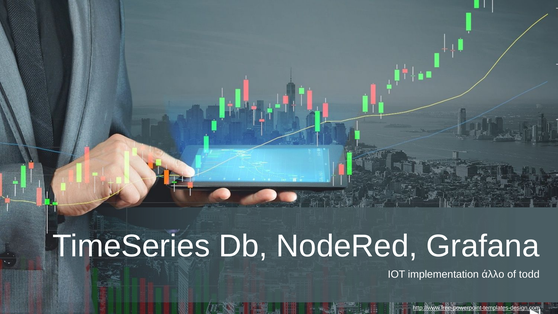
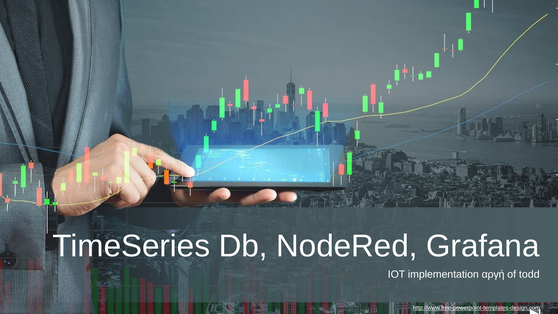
άλλο: άλλο -> αργή
